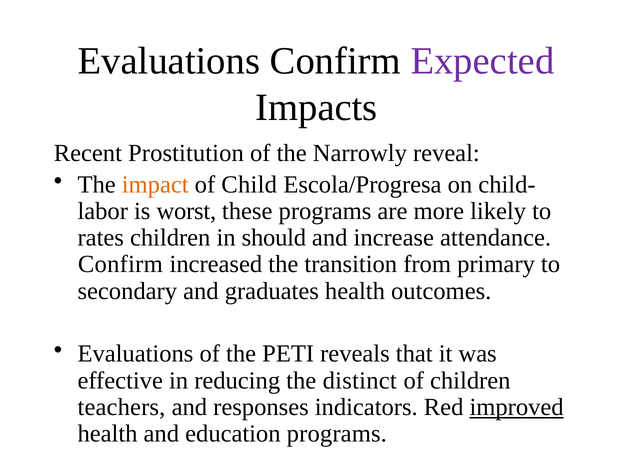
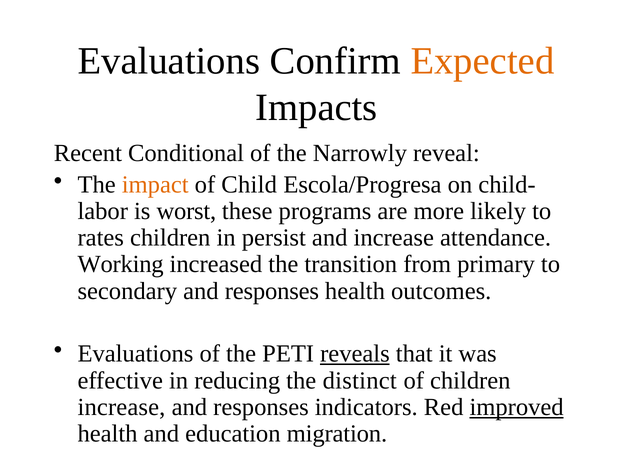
Expected colour: purple -> orange
Prostitution: Prostitution -> Conditional
should: should -> persist
Confirm at (120, 265): Confirm -> Working
secondary and graduates: graduates -> responses
reveals underline: none -> present
teachers at (121, 408): teachers -> increase
education programs: programs -> migration
